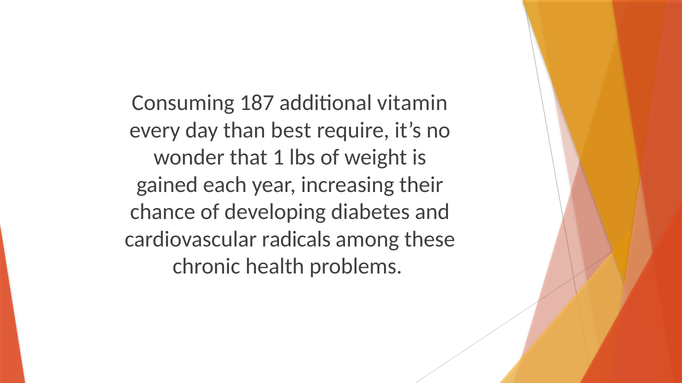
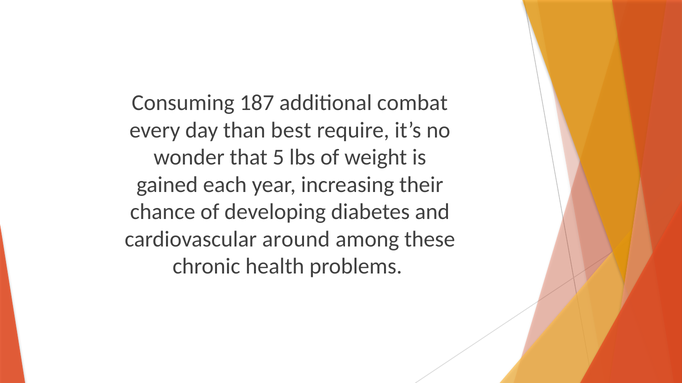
vitamin: vitamin -> combat
1: 1 -> 5
radicals: radicals -> around
